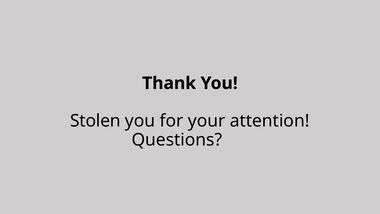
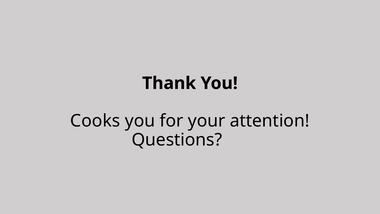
Stolen: Stolen -> Cooks
